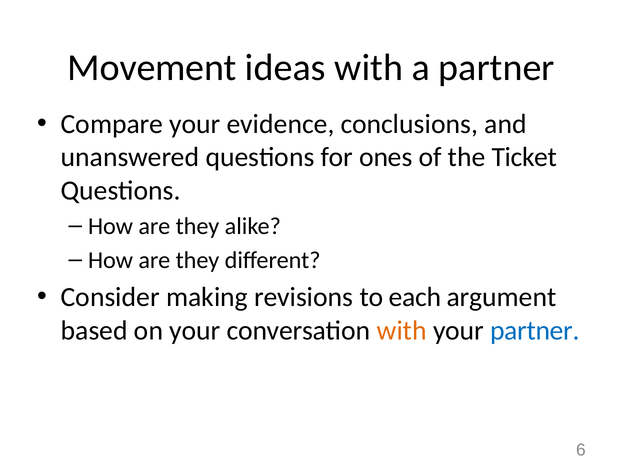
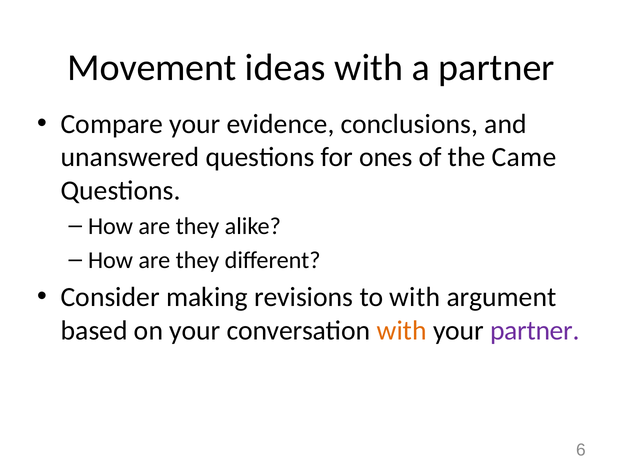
Ticket: Ticket -> Came
to each: each -> with
partner at (535, 331) colour: blue -> purple
